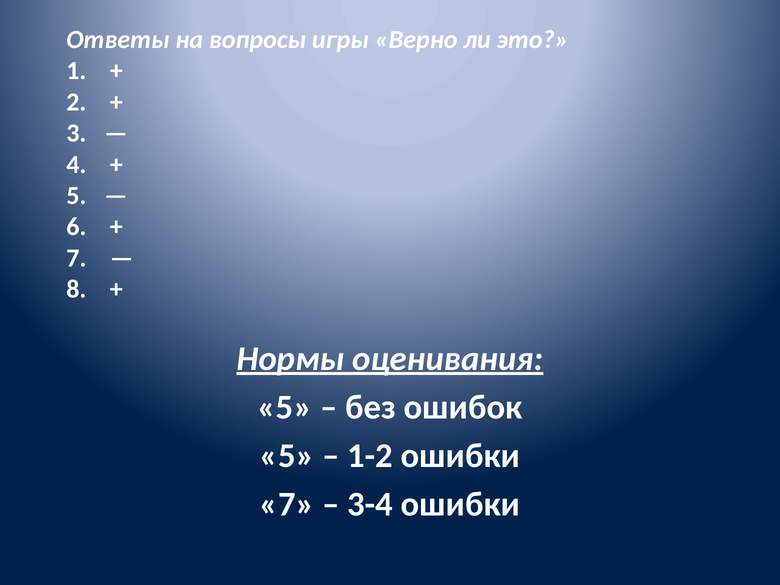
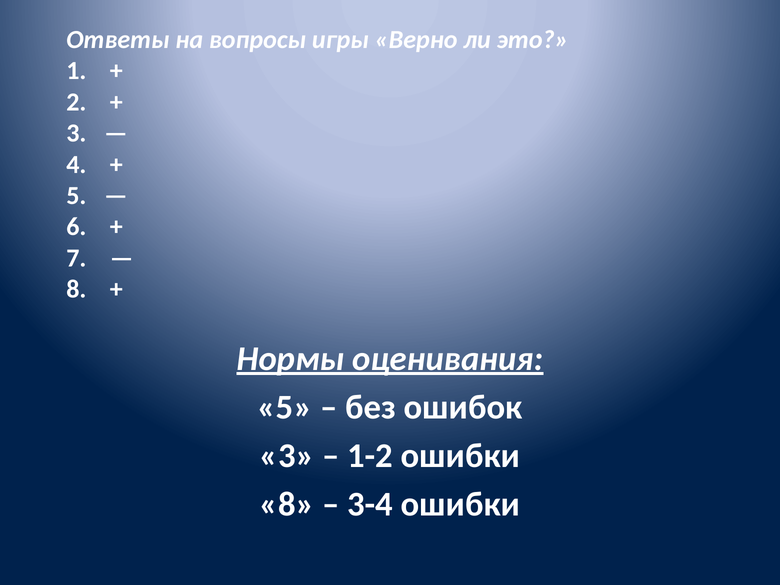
5 at (287, 456): 5 -> 3
7 at (287, 504): 7 -> 8
